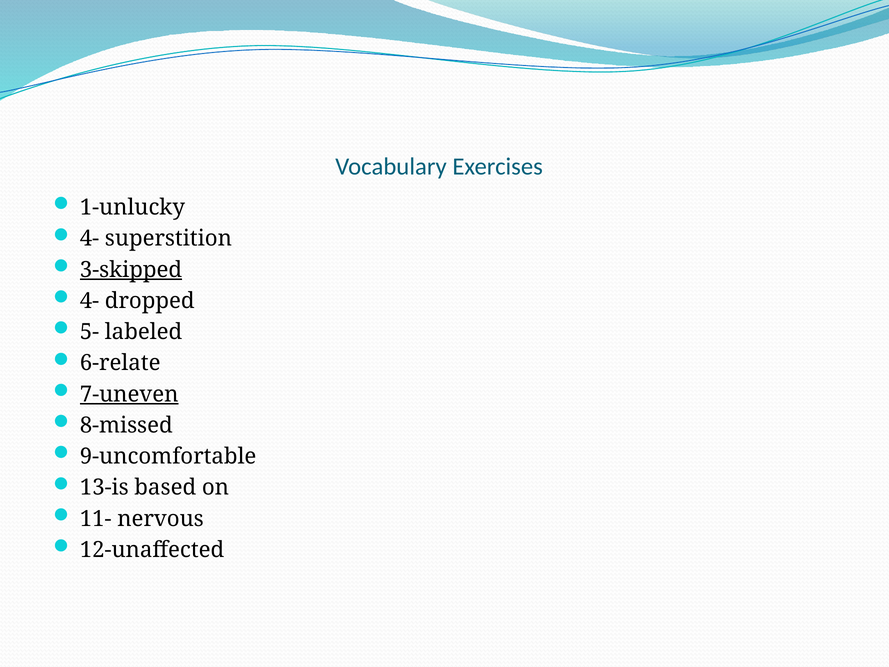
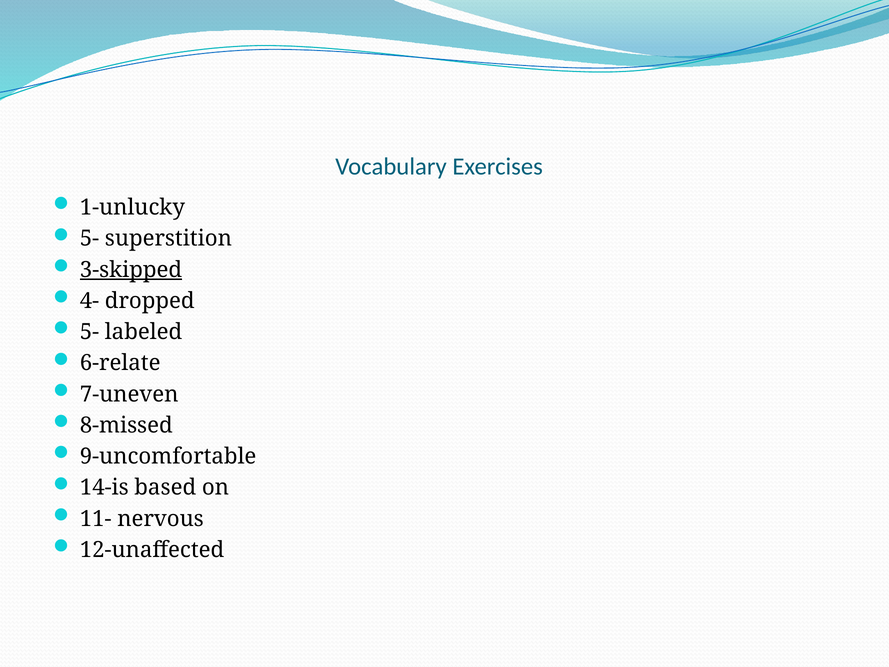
4- at (89, 239): 4- -> 5-
7-uneven underline: present -> none
13-is: 13-is -> 14-is
